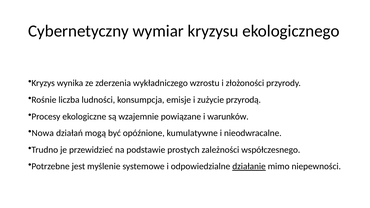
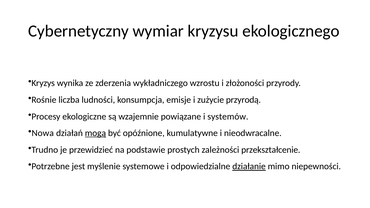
warunków: warunków -> systemów
mogą underline: none -> present
współczesnego: współczesnego -> przekształcenie
